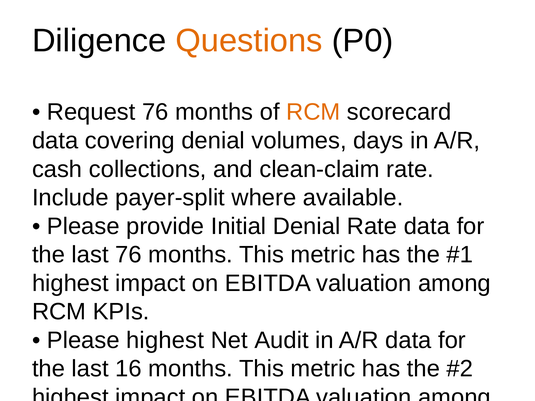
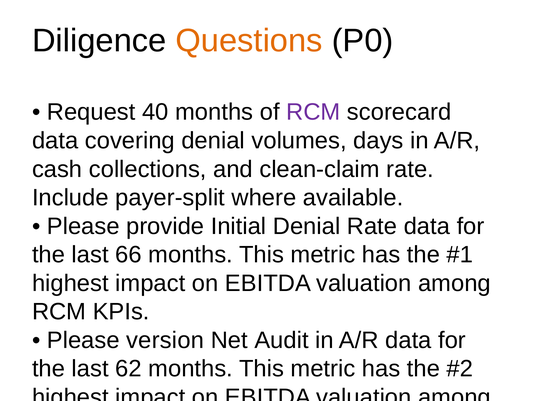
Request 76: 76 -> 40
RCM at (313, 112) colour: orange -> purple
last 76: 76 -> 66
Please highest: highest -> version
16: 16 -> 62
